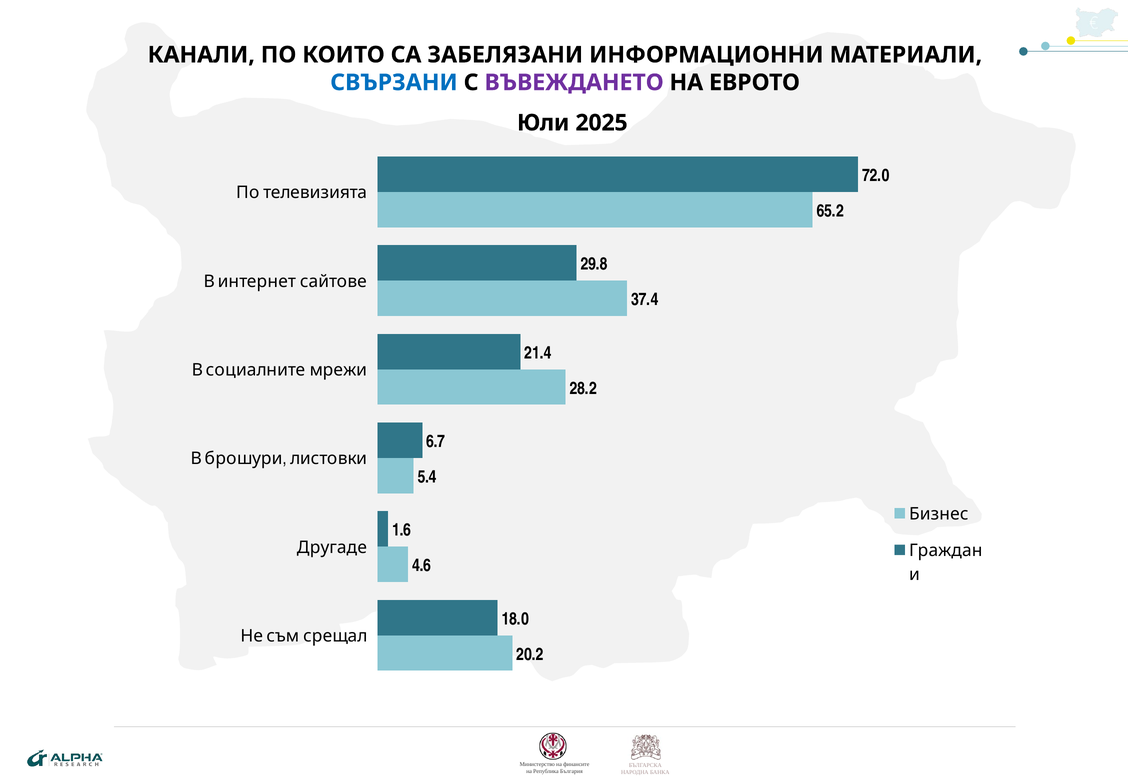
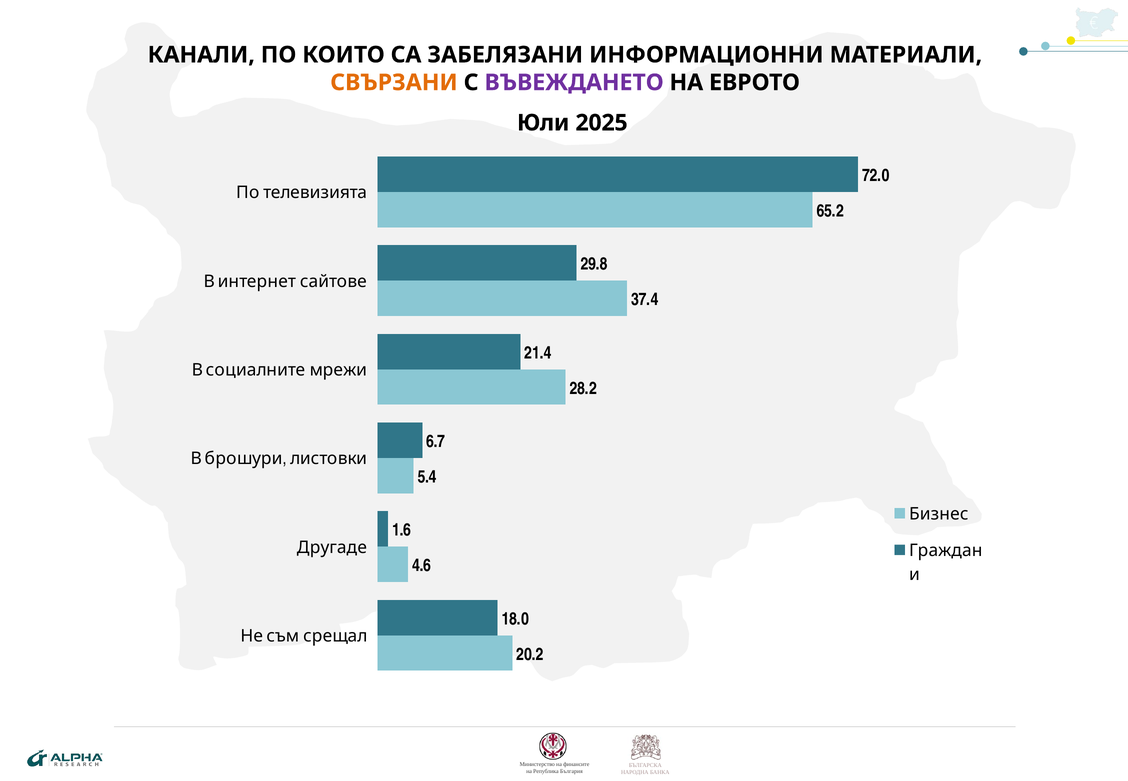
СВЪРЗАНИ colour: blue -> orange
